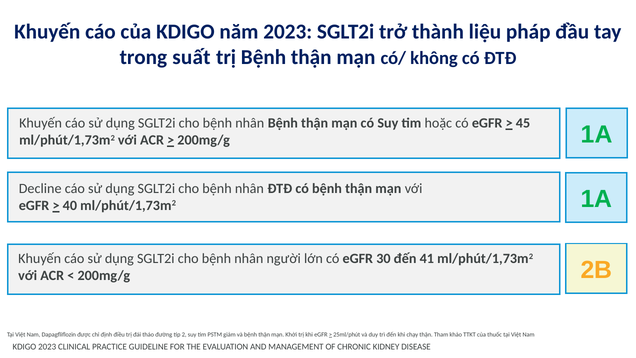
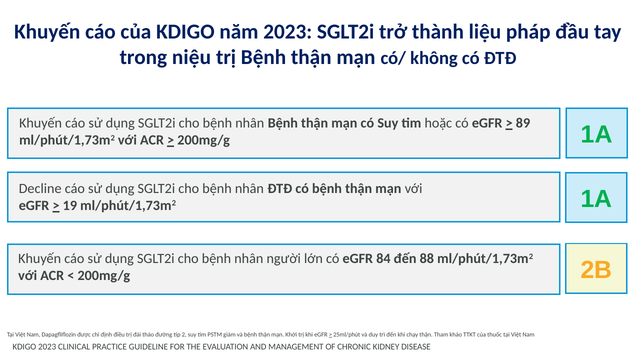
suất: suất -> niệu
45: 45 -> 89
40: 40 -> 19
30: 30 -> 84
41: 41 -> 88
